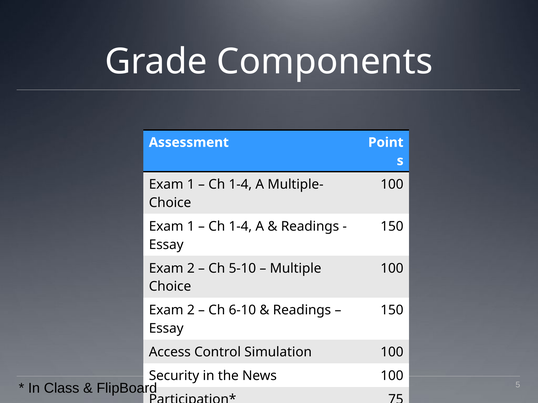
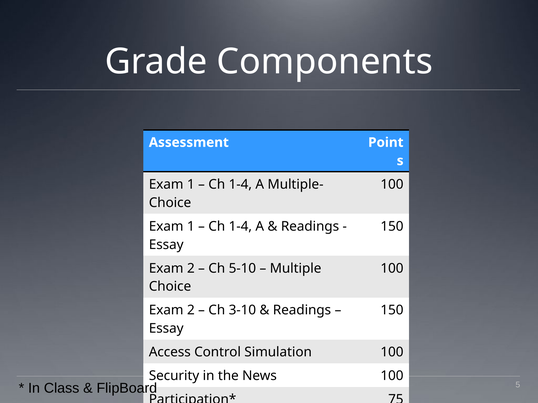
6-10: 6-10 -> 3-10
